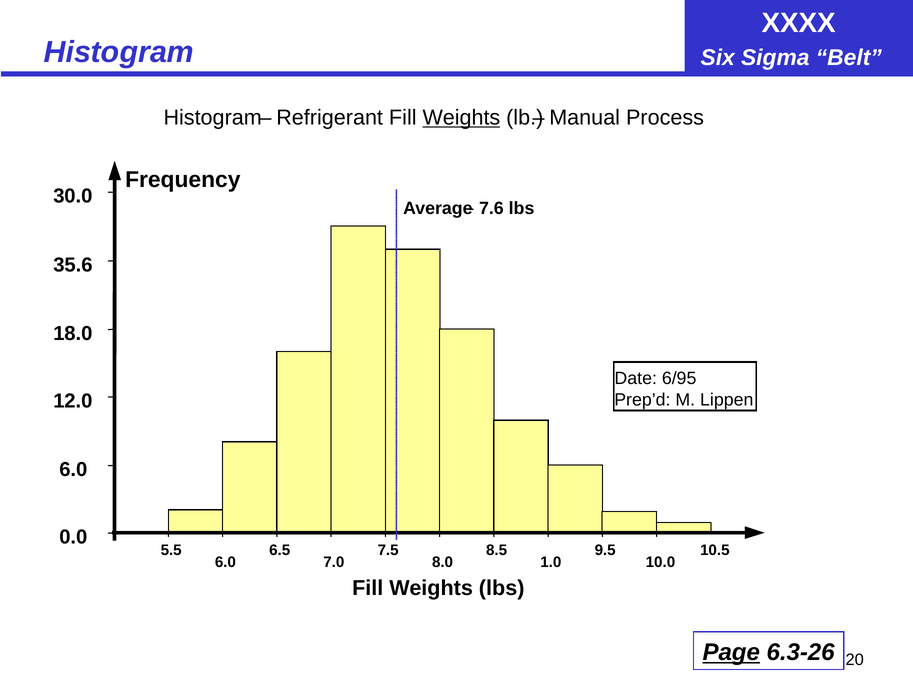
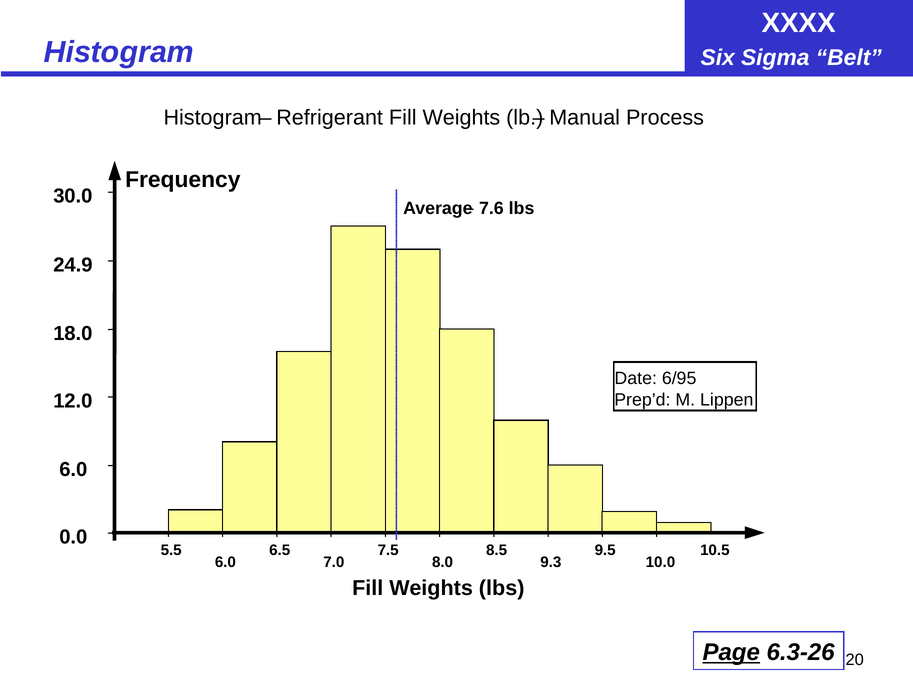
Weights at (461, 118) underline: present -> none
35.6: 35.6 -> 24.9
1.0: 1.0 -> 9.3
